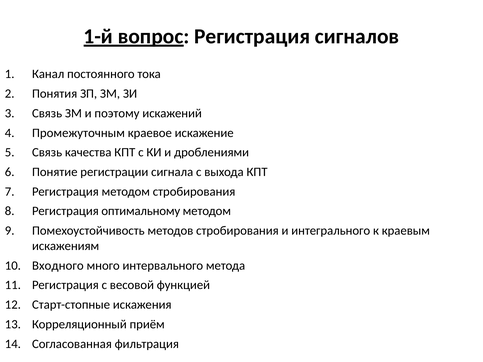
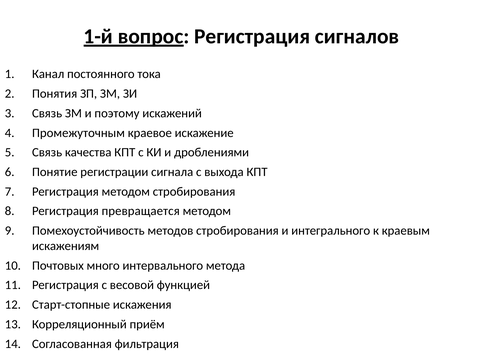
оптимальному: оптимальному -> превращается
Входного: Входного -> Почтовых
